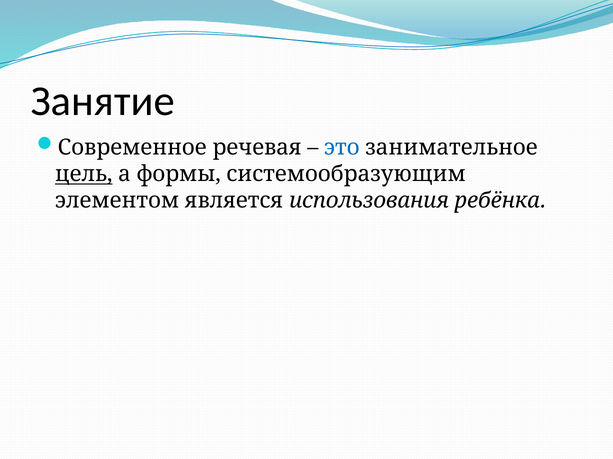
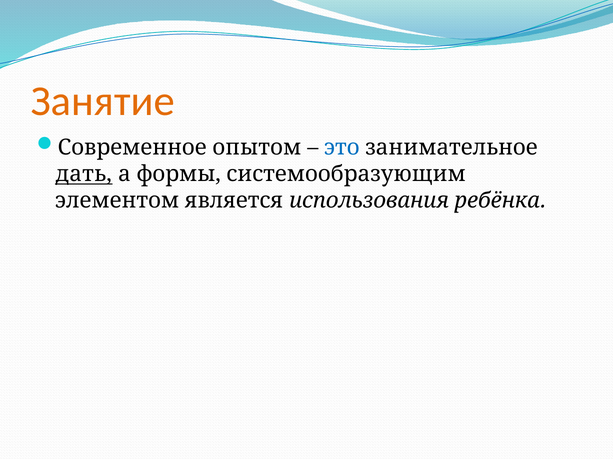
Занятие colour: black -> orange
речевая: речевая -> опытом
цель: цель -> дать
